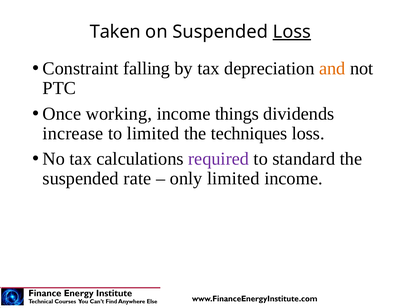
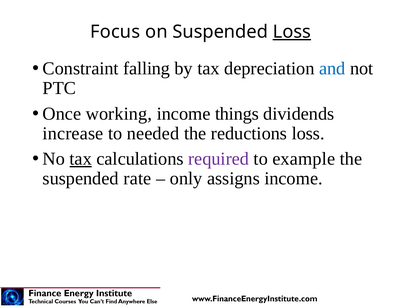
Taken: Taken -> Focus
and colour: orange -> blue
to limited: limited -> needed
techniques: techniques -> reductions
tax at (81, 159) underline: none -> present
standard: standard -> example
only limited: limited -> assigns
